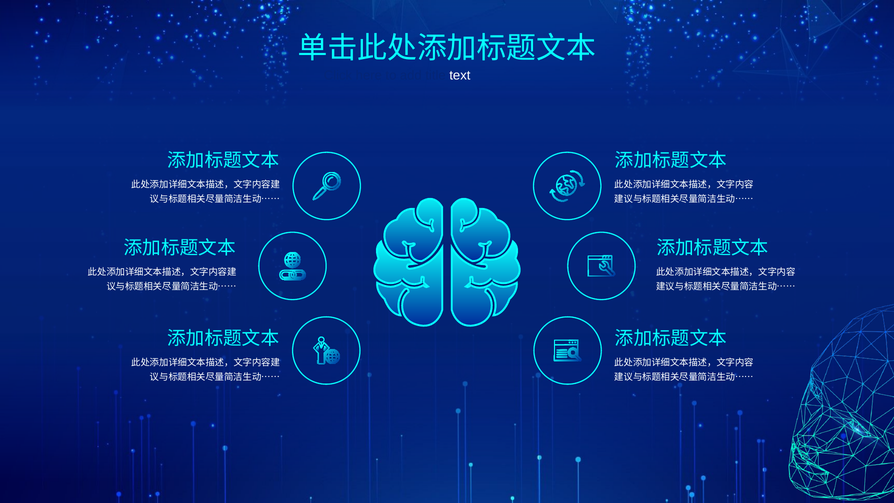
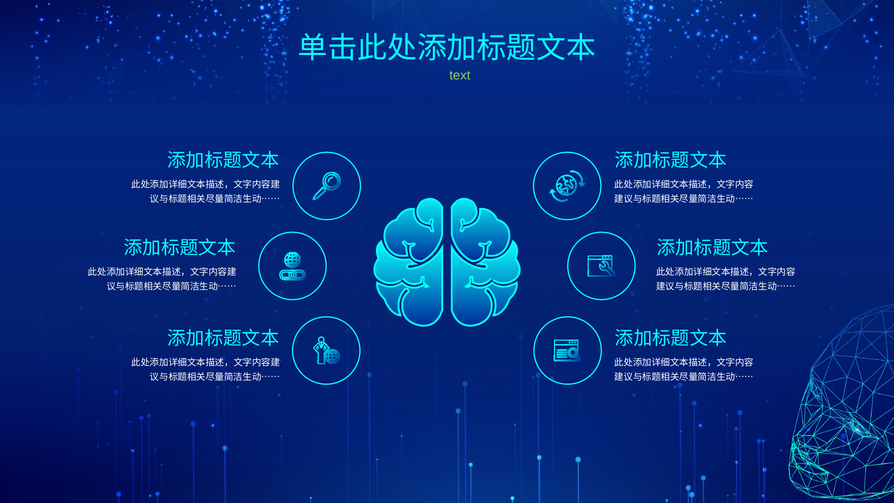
text colour: white -> light green
